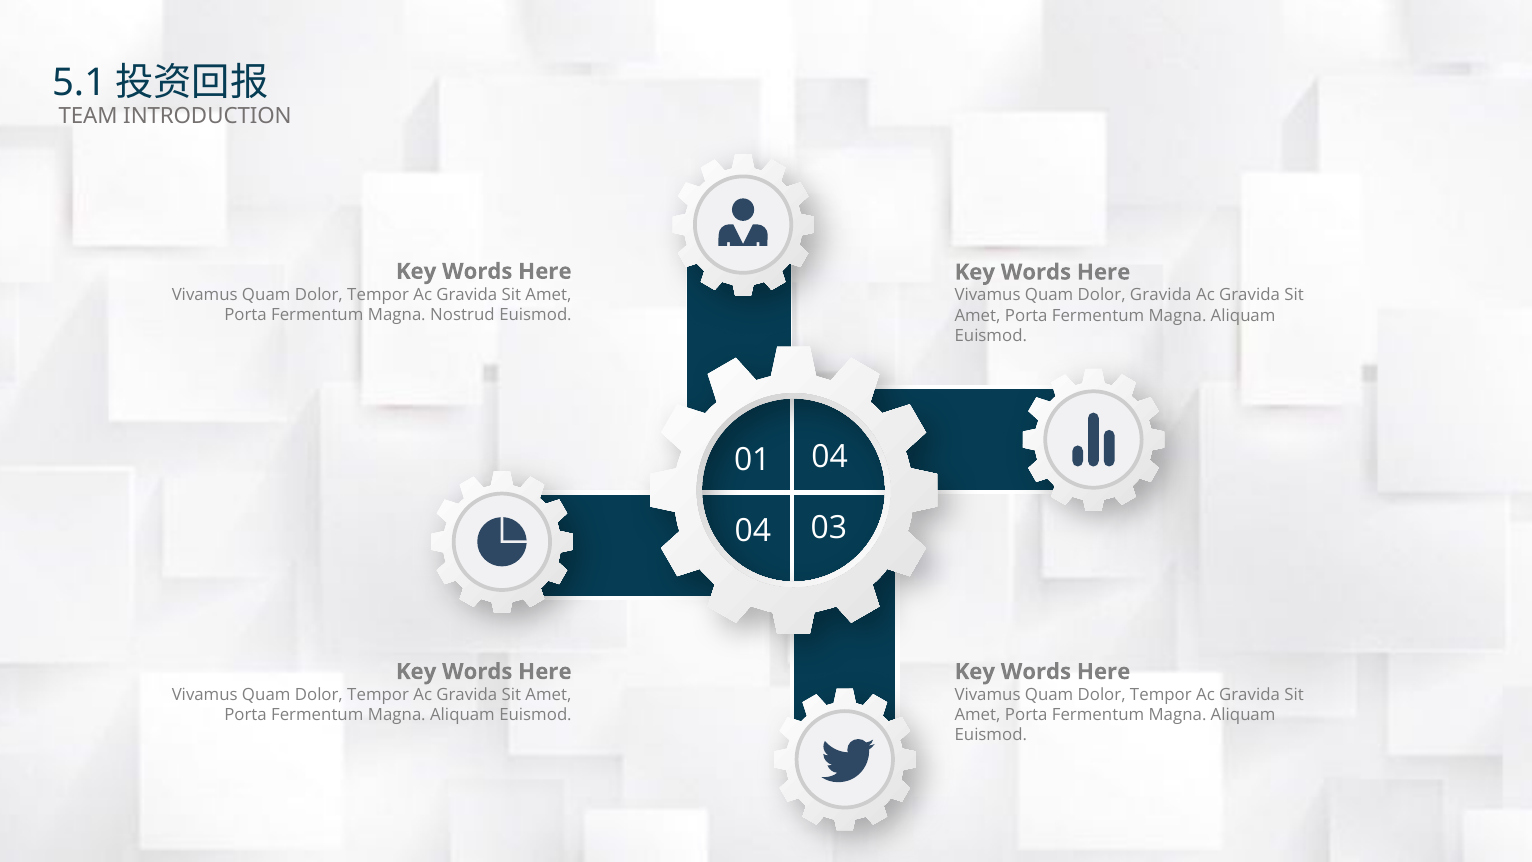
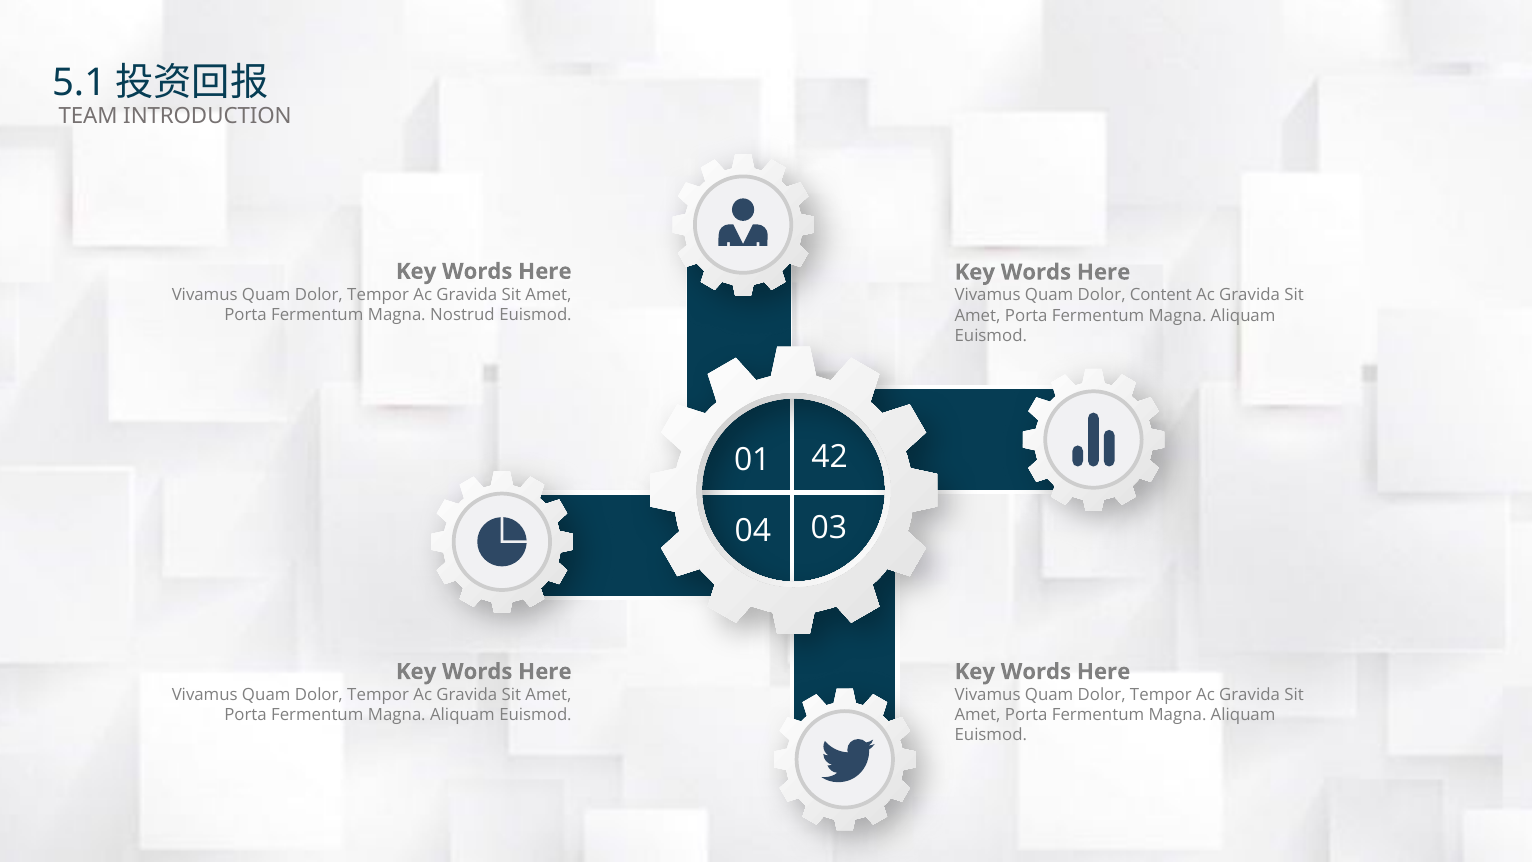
Dolor Gravida: Gravida -> Content
01 04: 04 -> 42
